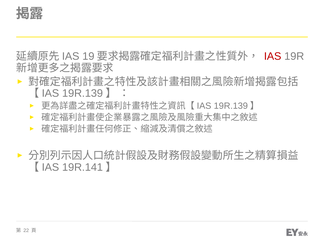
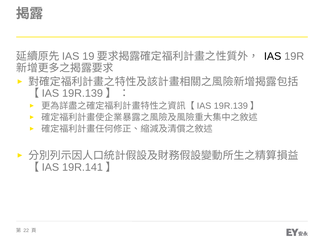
IAS colour: red -> black
